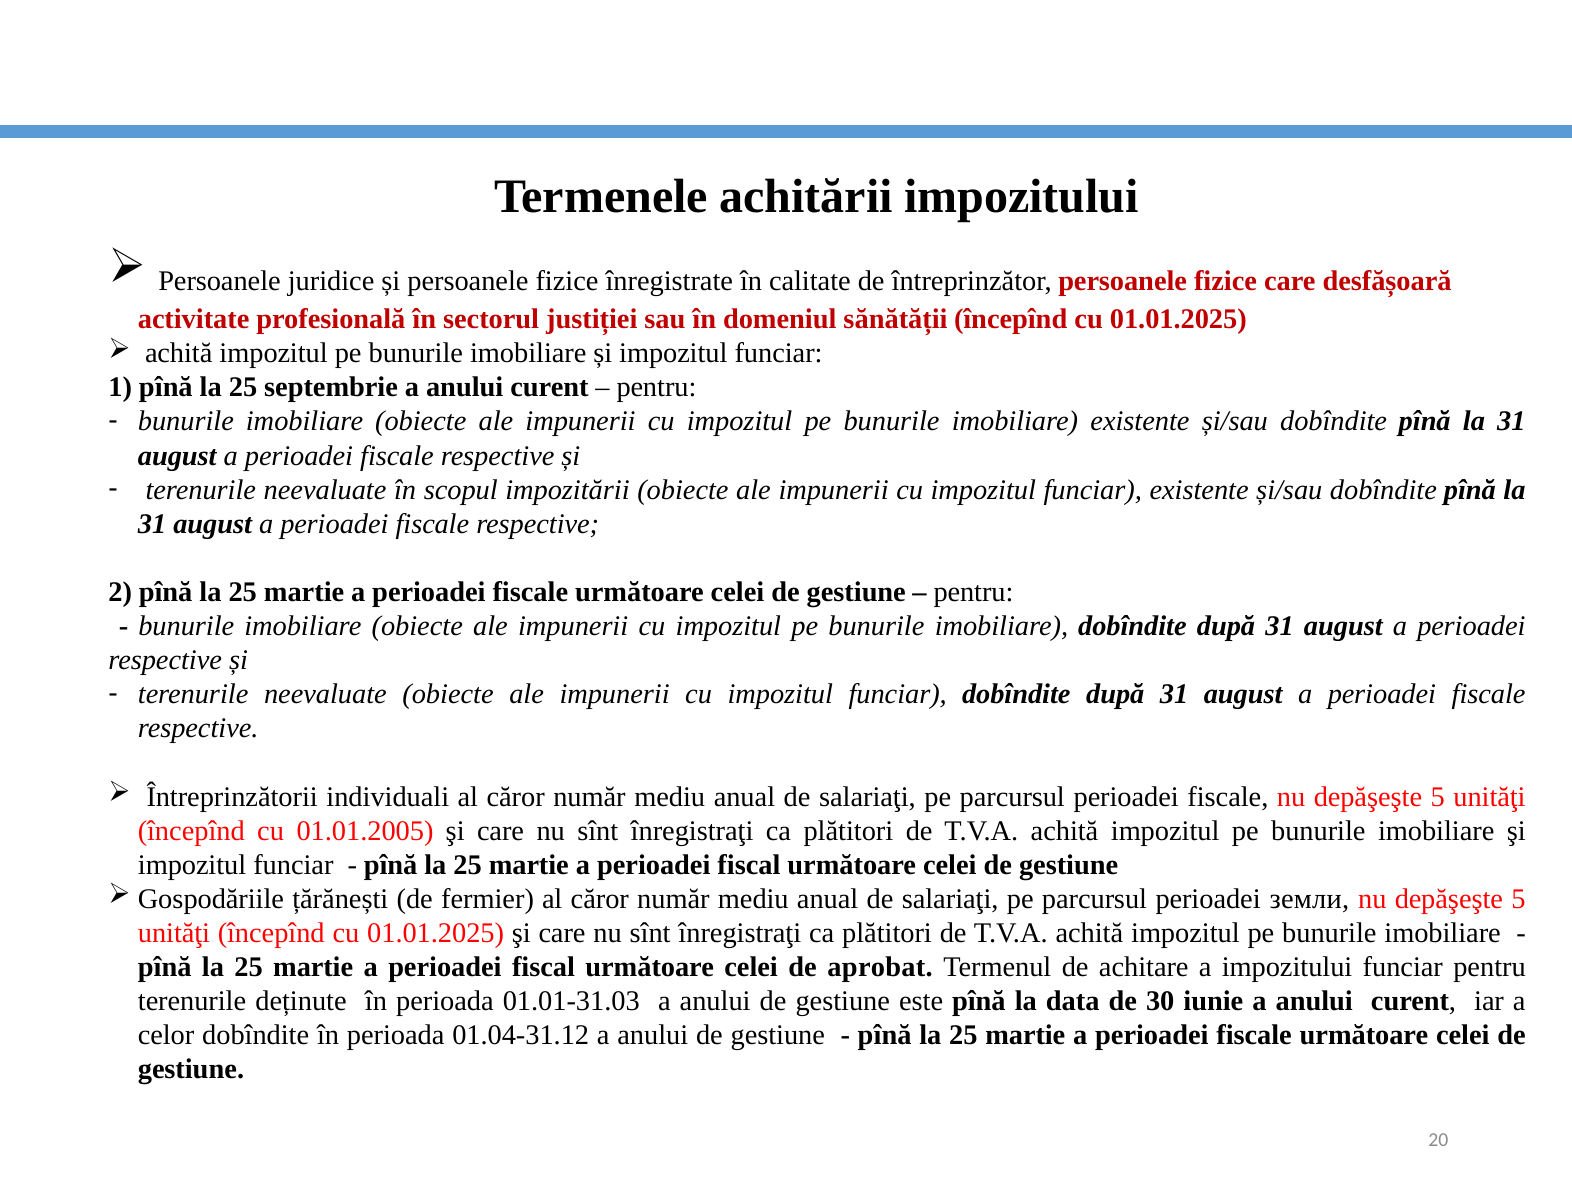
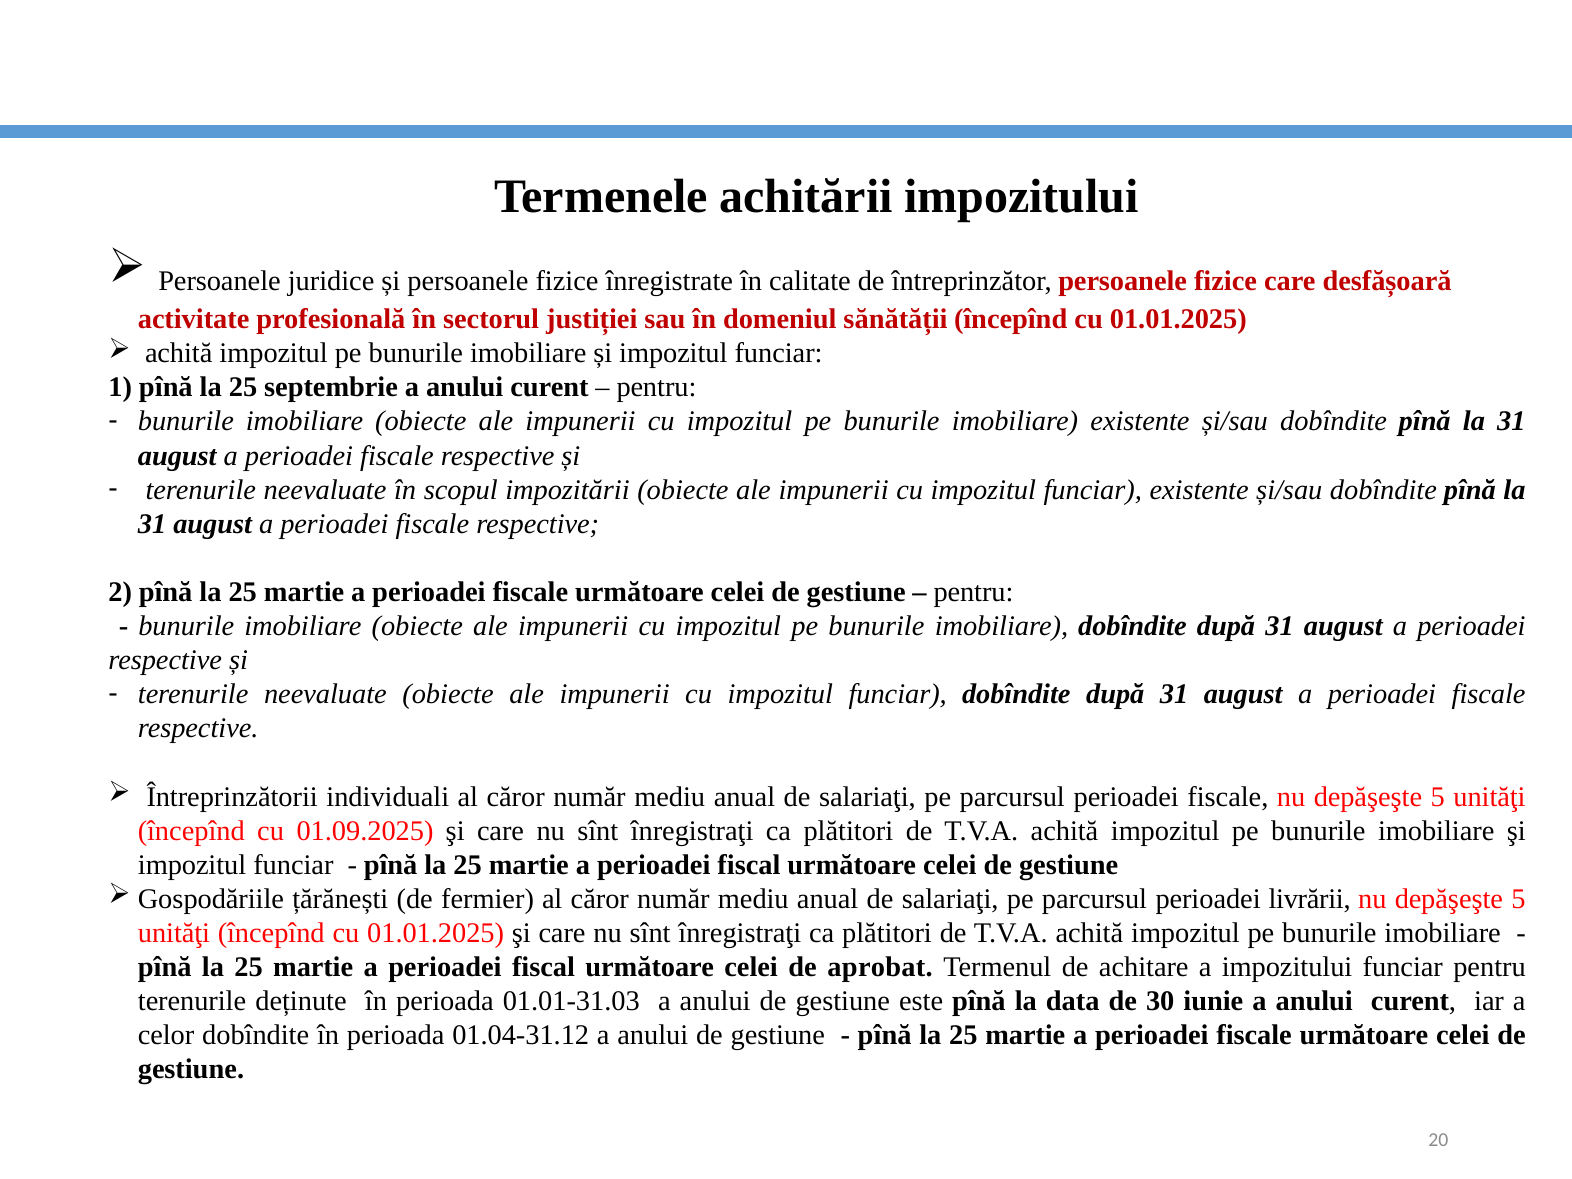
01.01.2005: 01.01.2005 -> 01.09.2025
земли: земли -> livrării
